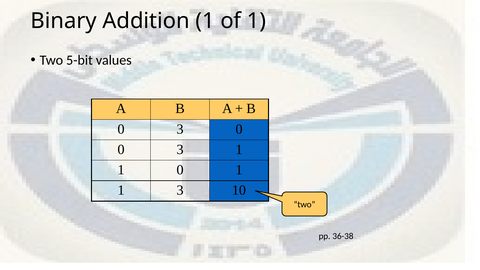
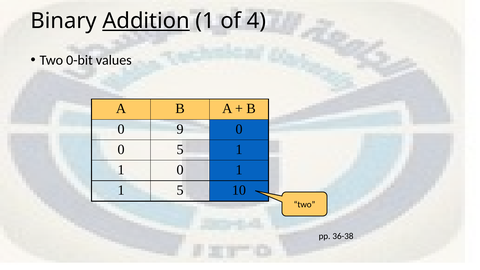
Addition underline: none -> present
of 1: 1 -> 4
5-bit: 5-bit -> 0-bit
3 at (180, 129): 3 -> 9
3 at (180, 150): 3 -> 5
1 3: 3 -> 5
